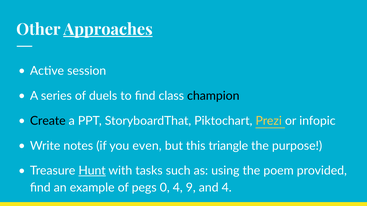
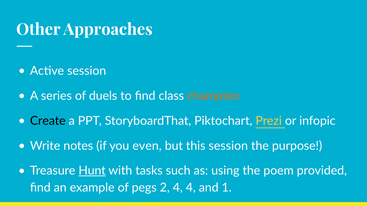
Approaches underline: present -> none
champion colour: black -> orange
this triangle: triangle -> session
0: 0 -> 2
4 9: 9 -> 4
and 4: 4 -> 1
